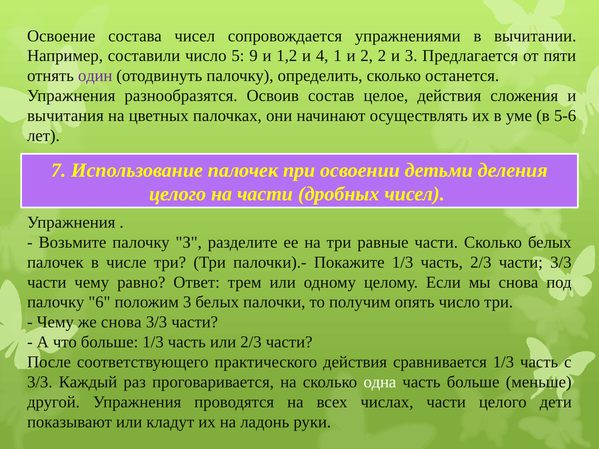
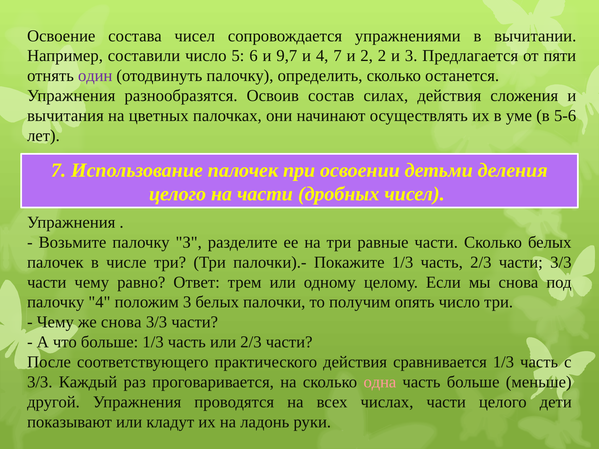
9: 9 -> 6
1,2: 1,2 -> 9,7
4 1: 1 -> 7
целое: целое -> силах
палочку 6: 6 -> 4
одна colour: white -> pink
